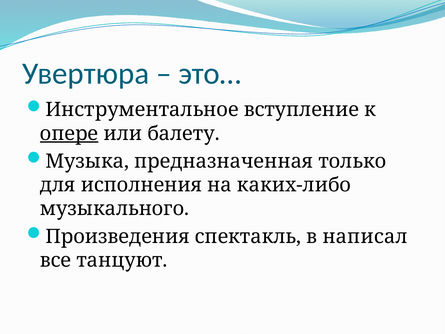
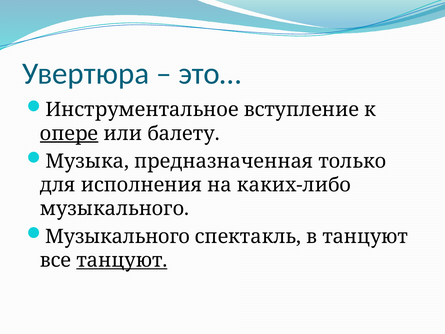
Произведения at (118, 236): Произведения -> Музыкального
в написал: написал -> танцуют
танцуют at (122, 260) underline: none -> present
